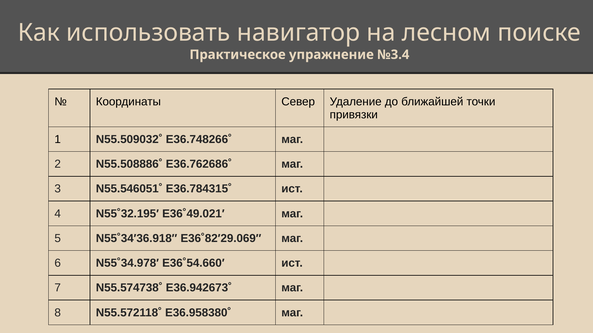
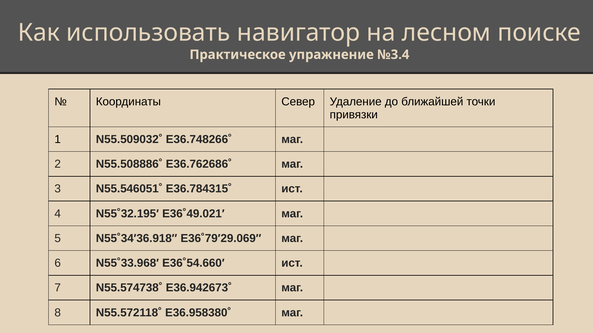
E36˚82′29.069″: E36˚82′29.069″ -> E36˚79′29.069″
N55˚34.978′: N55˚34.978′ -> N55˚33.968′
